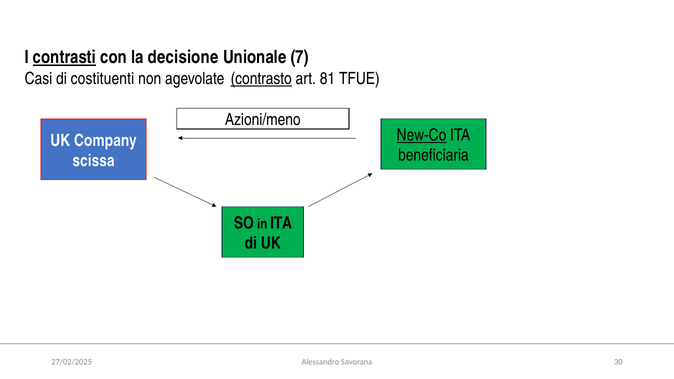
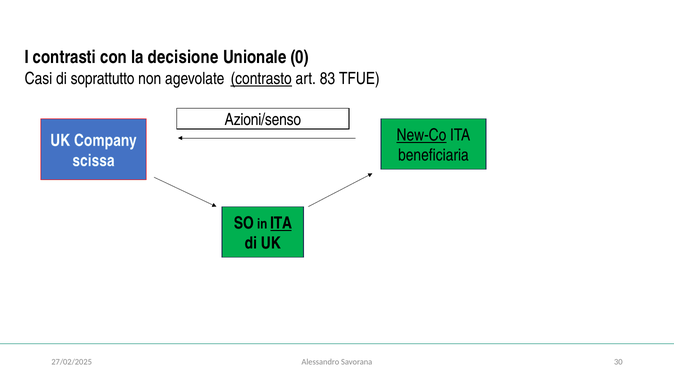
contrasti underline: present -> none
7: 7 -> 0
costituenti: costituenti -> soprattutto
81: 81 -> 83
Azioni/meno: Azioni/meno -> Azioni/senso
ITA at (281, 223) underline: none -> present
